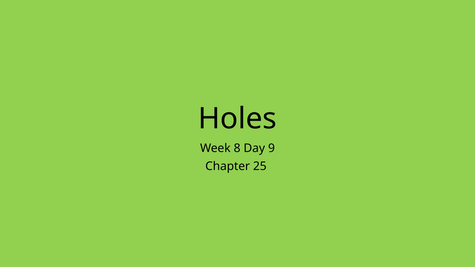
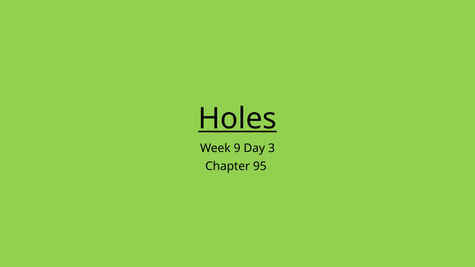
Holes underline: none -> present
8: 8 -> 9
9: 9 -> 3
25: 25 -> 95
